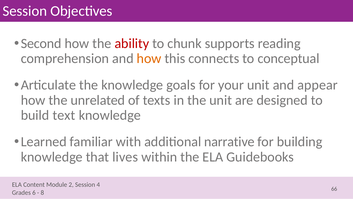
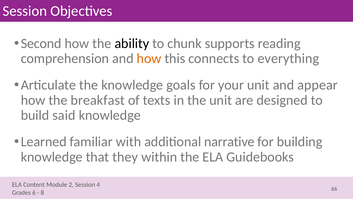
ability colour: red -> black
conceptual: conceptual -> everything
unrelated: unrelated -> breakfast
text: text -> said
lives: lives -> they
